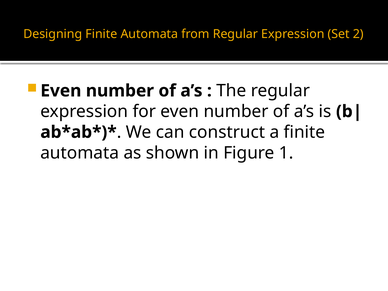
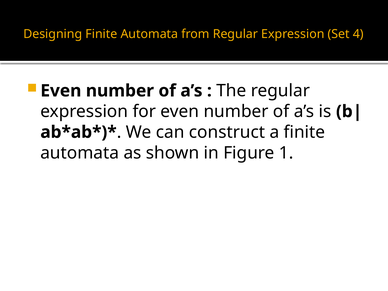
2: 2 -> 4
